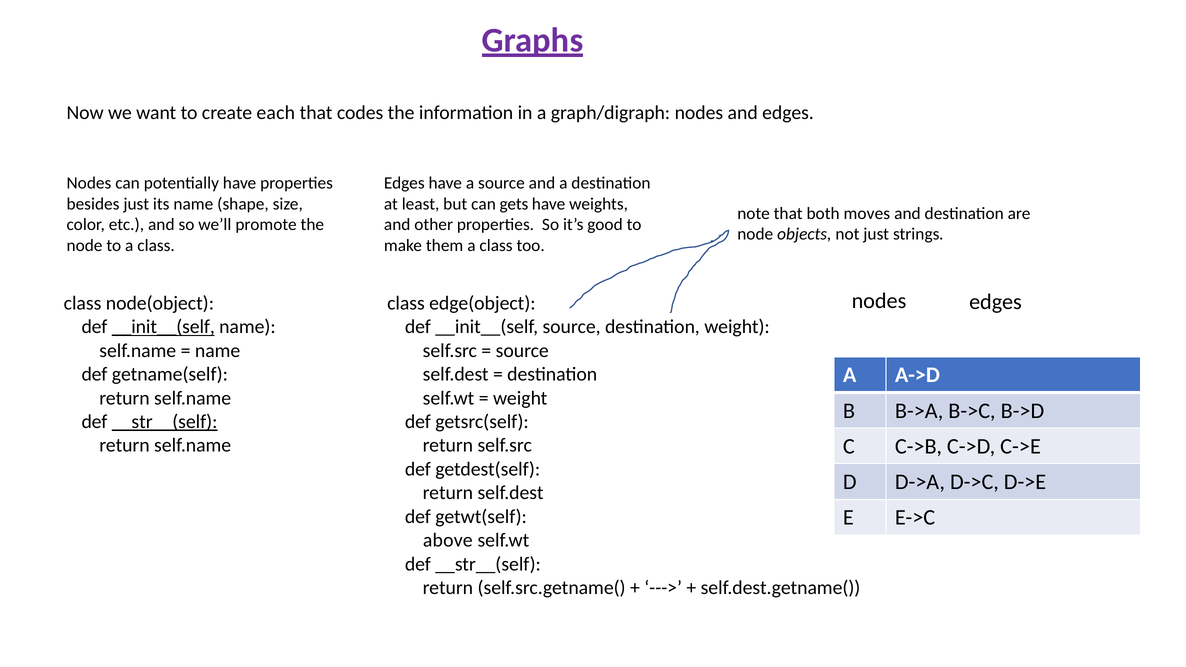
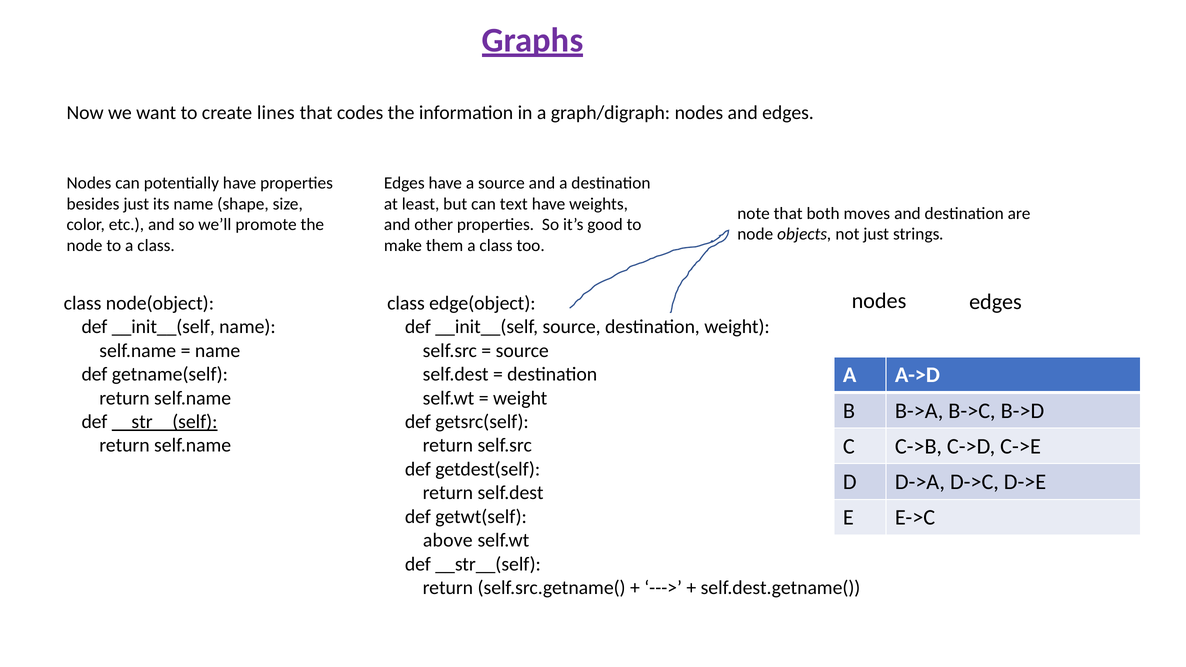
each: each -> lines
gets: gets -> text
__init__(self at (163, 327) underline: present -> none
